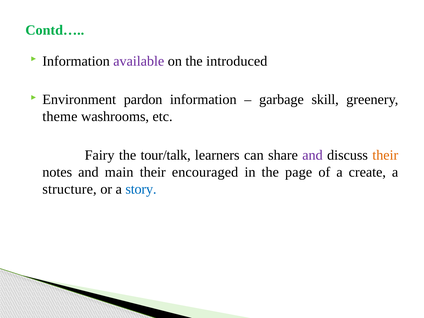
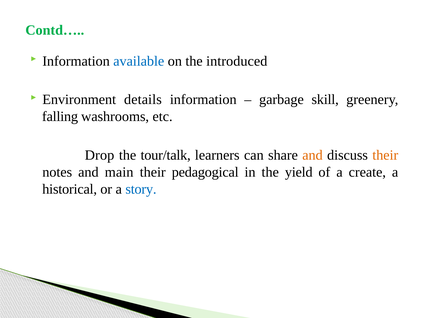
available colour: purple -> blue
pardon: pardon -> details
theme: theme -> falling
Fairy: Fairy -> Drop
and at (313, 155) colour: purple -> orange
encouraged: encouraged -> pedagogical
page: page -> yield
structure: structure -> historical
